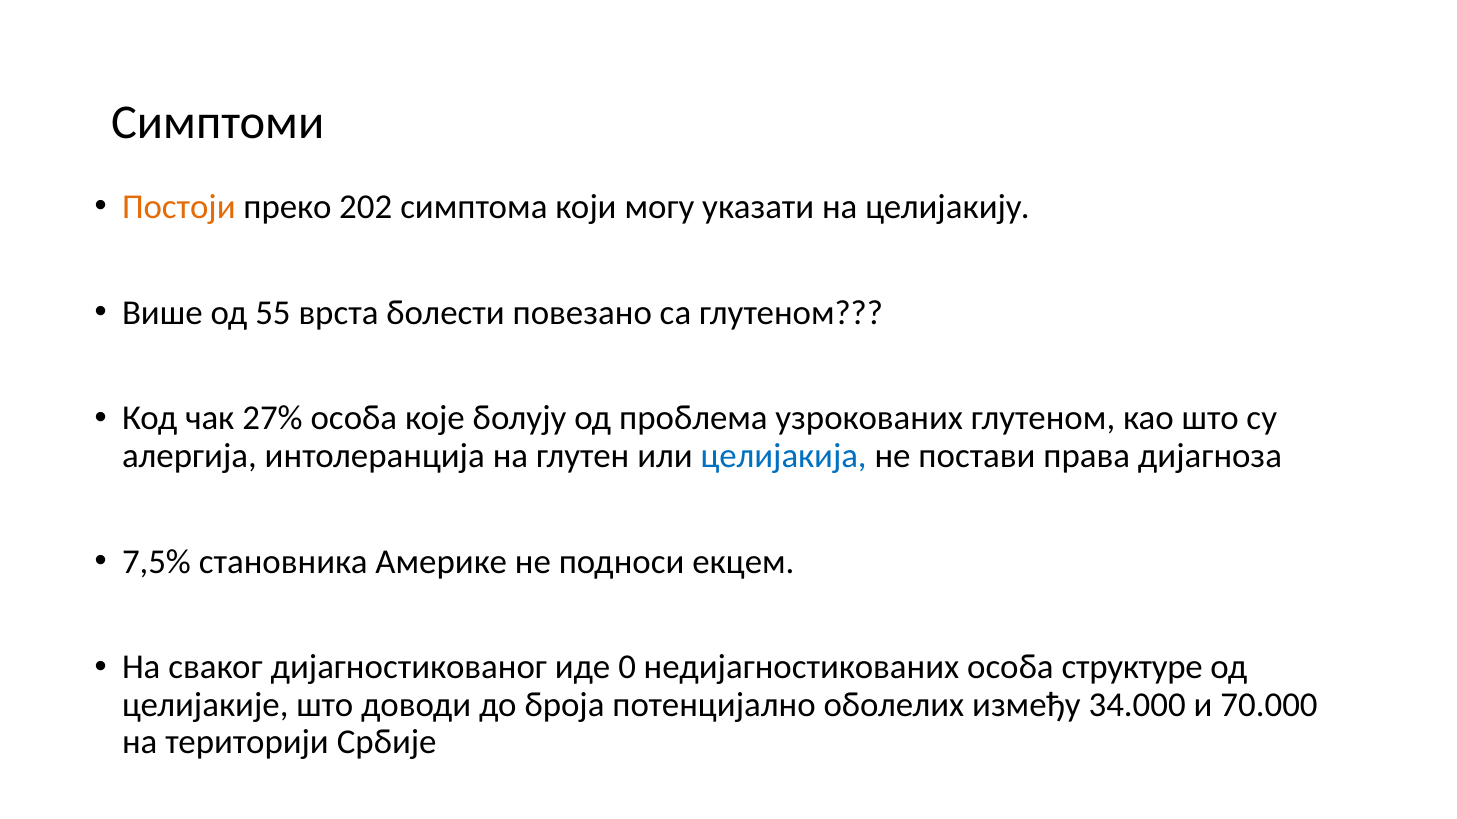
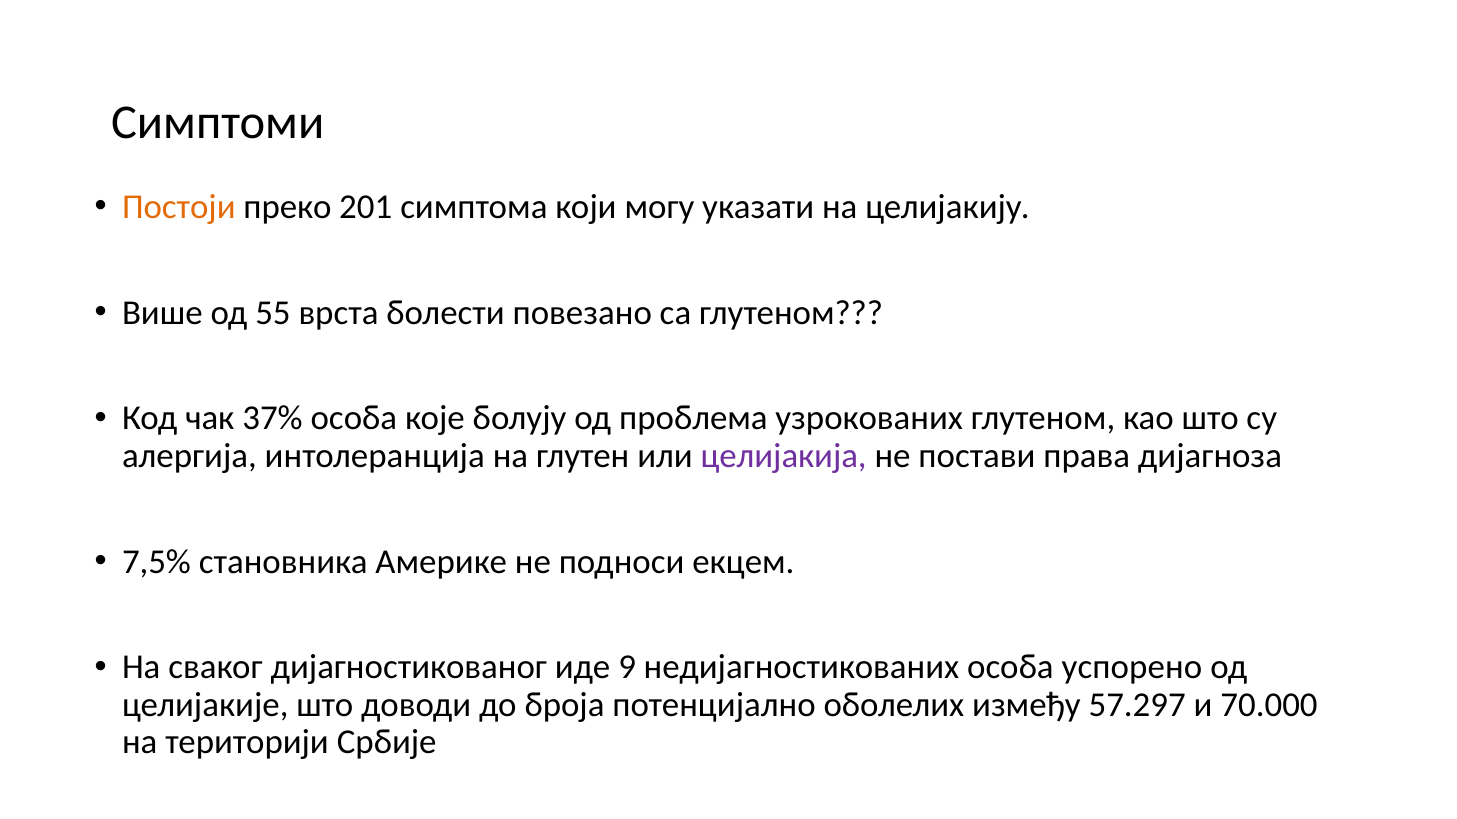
202: 202 -> 201
27%: 27% -> 37%
целијакија colour: blue -> purple
0: 0 -> 9
структуре: структуре -> успорено
34.000: 34.000 -> 57.297
